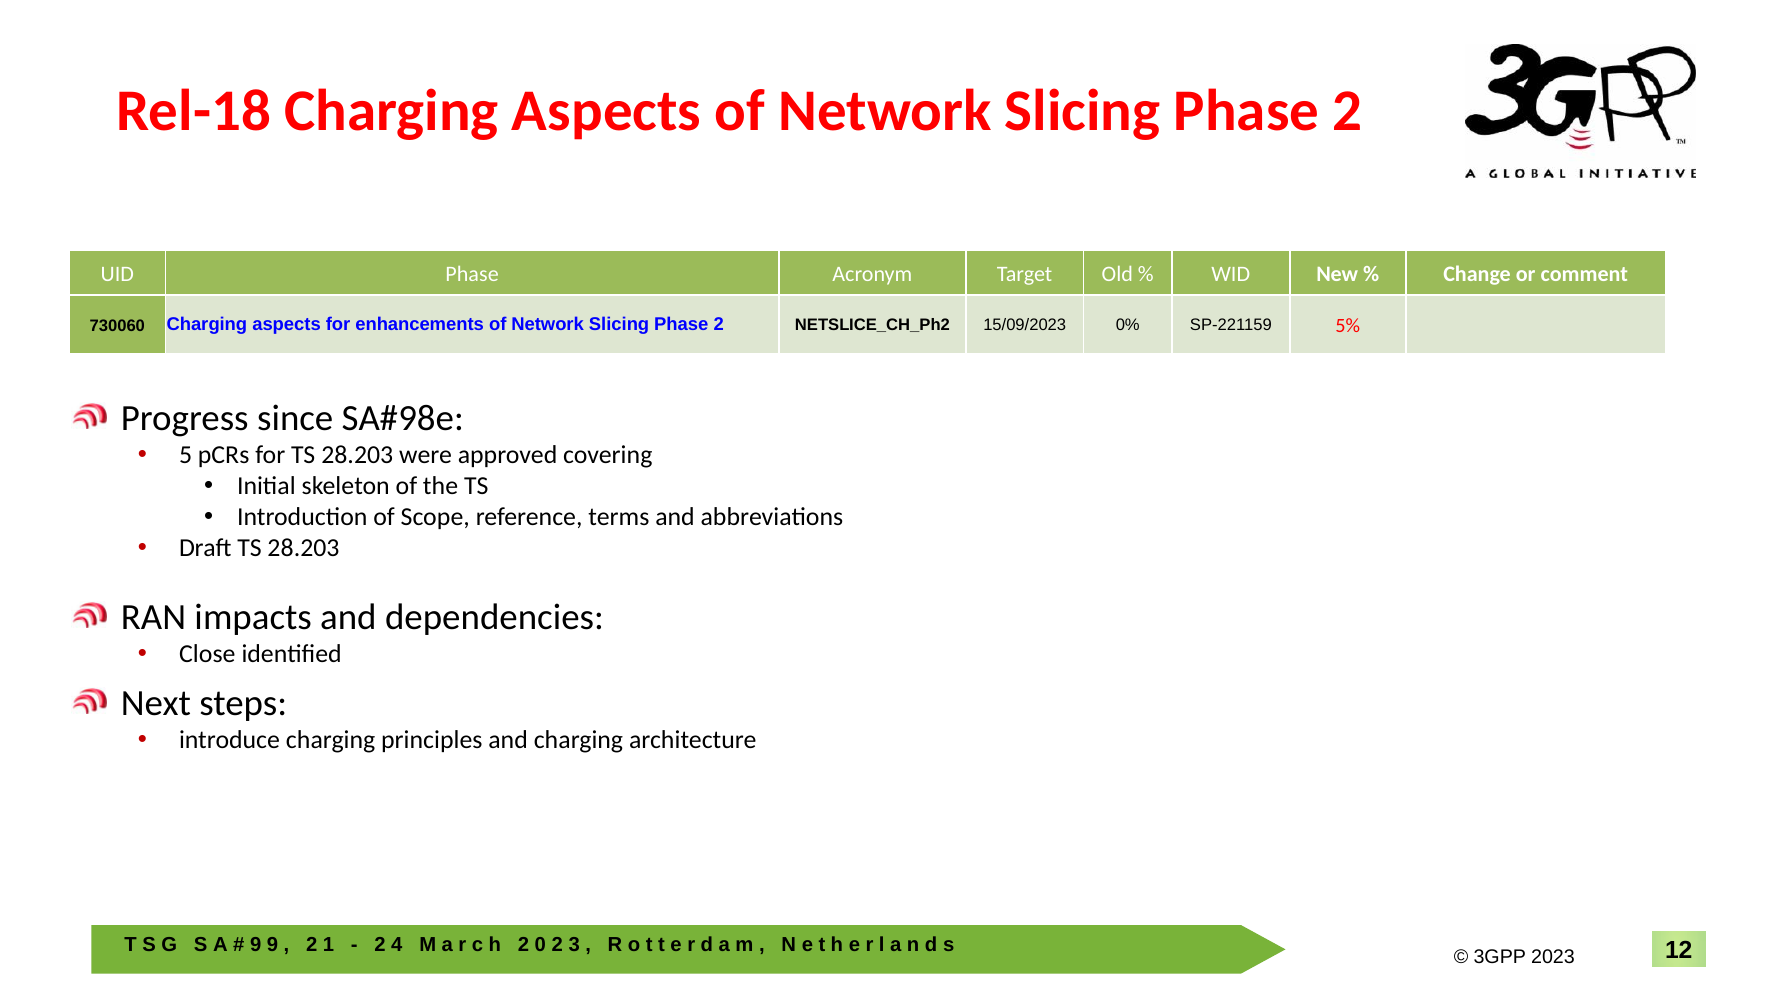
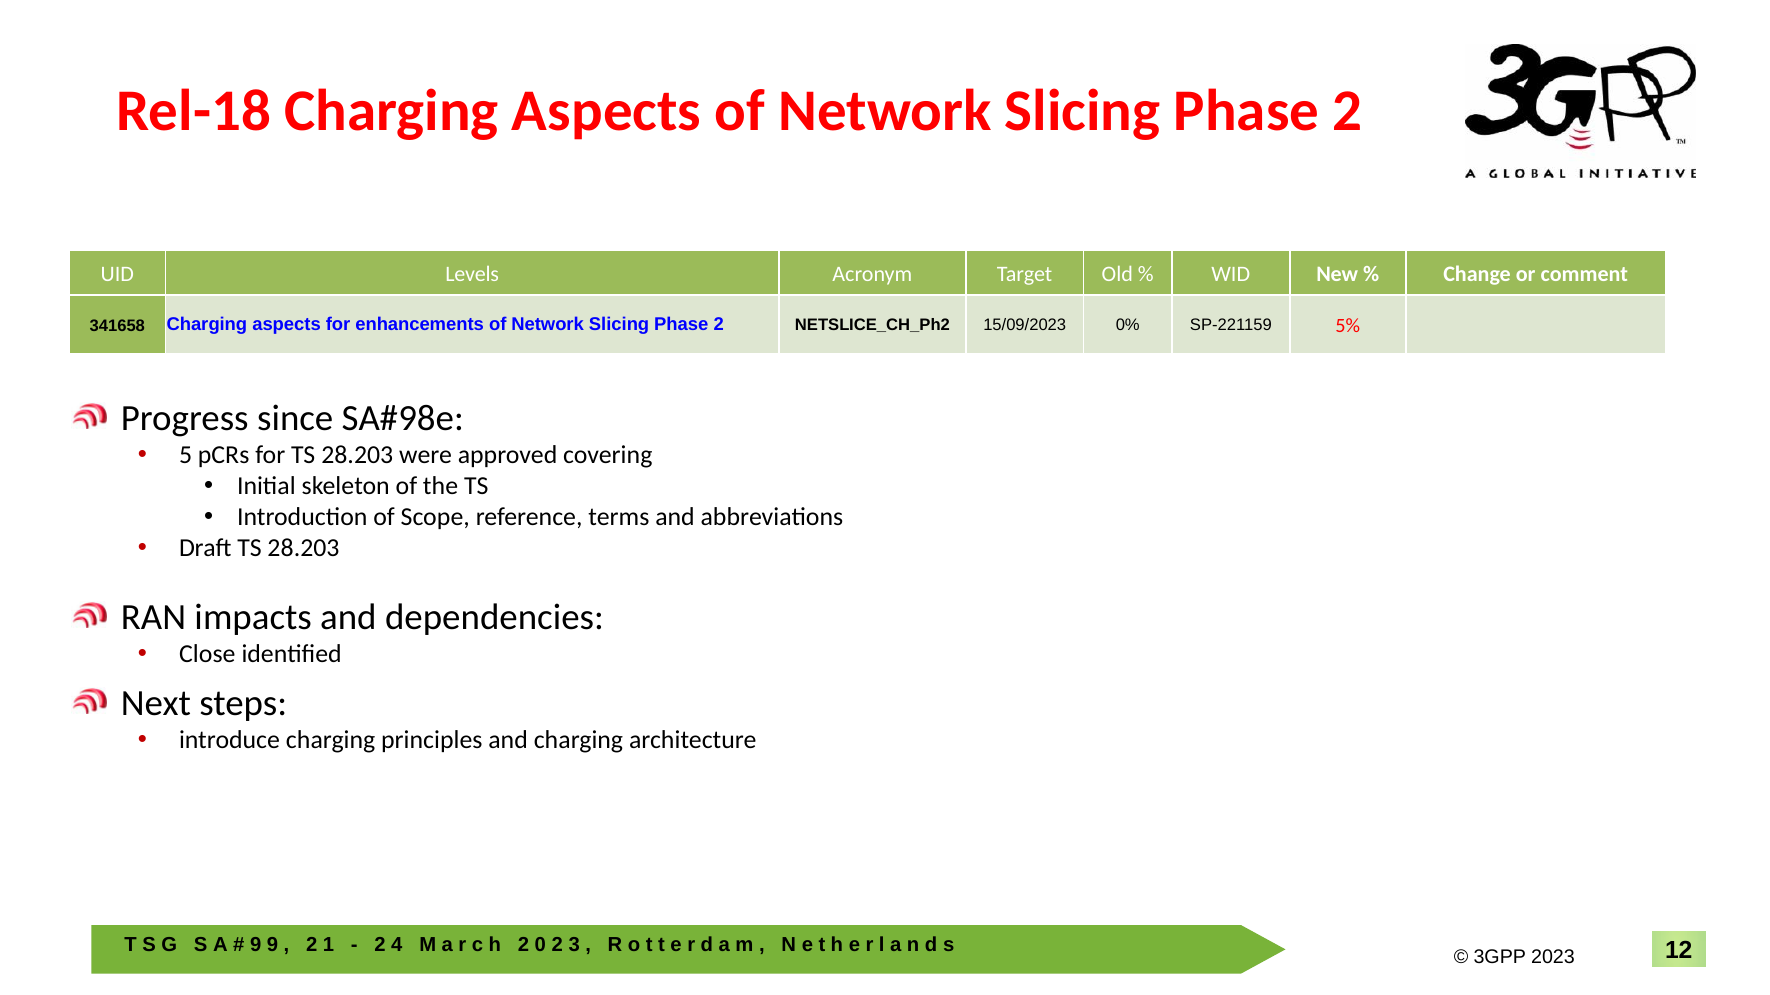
UID Phase: Phase -> Levels
730060: 730060 -> 341658
